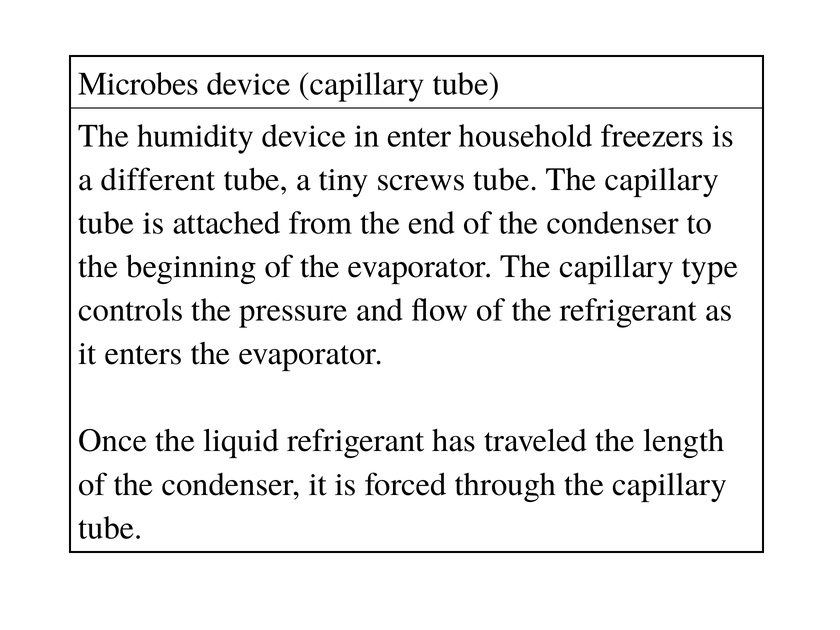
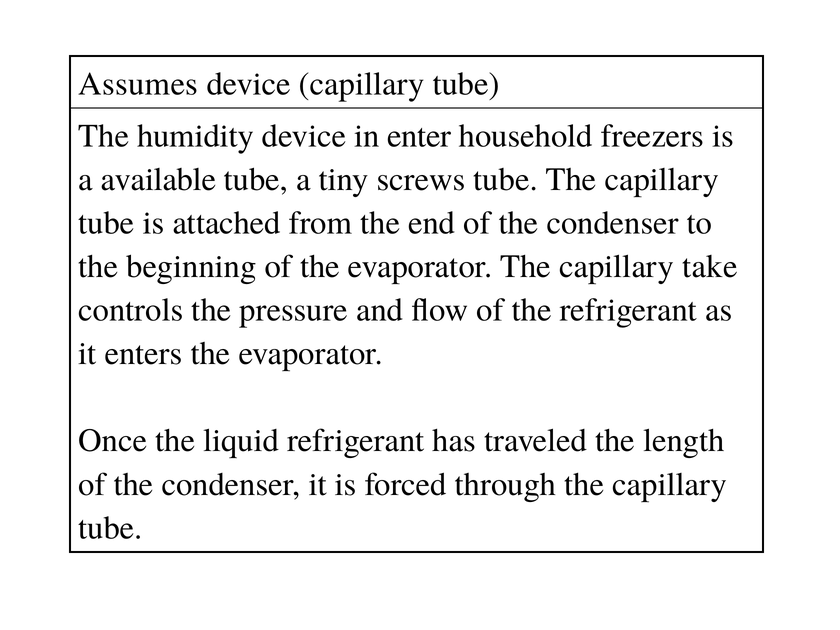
Microbes: Microbes -> Assumes
different: different -> available
type: type -> take
